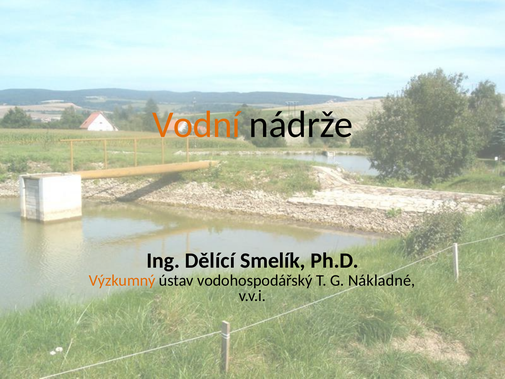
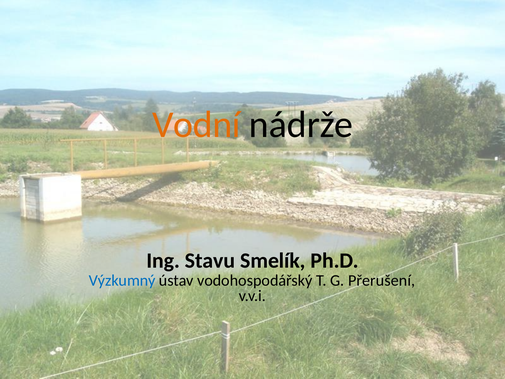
Dělící: Dělící -> Stavu
Výzkumný colour: orange -> blue
Nákladné: Nákladné -> Přerušení
